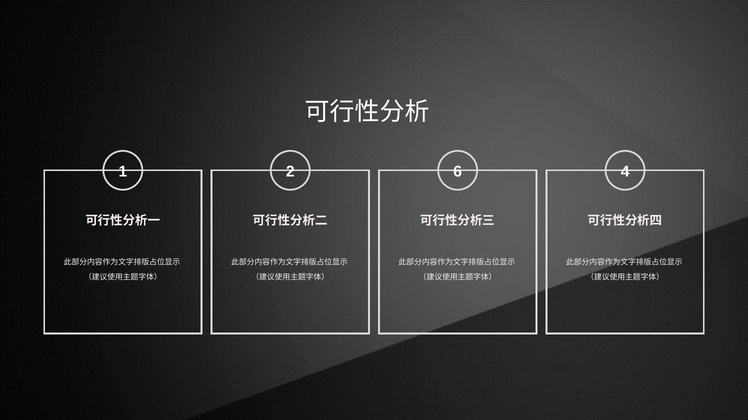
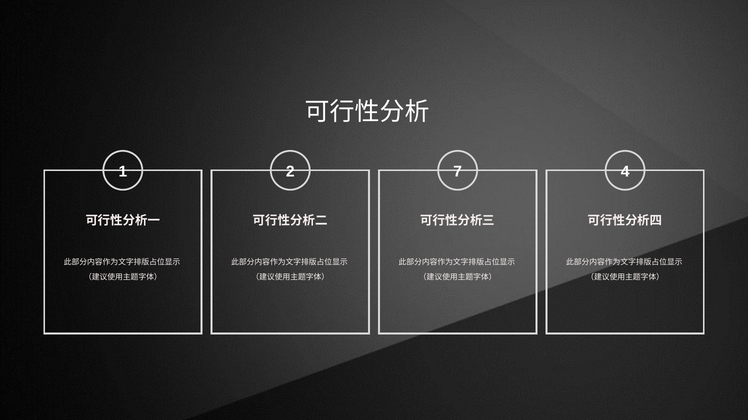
6: 6 -> 7
